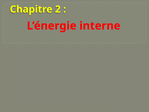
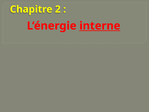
interne underline: none -> present
